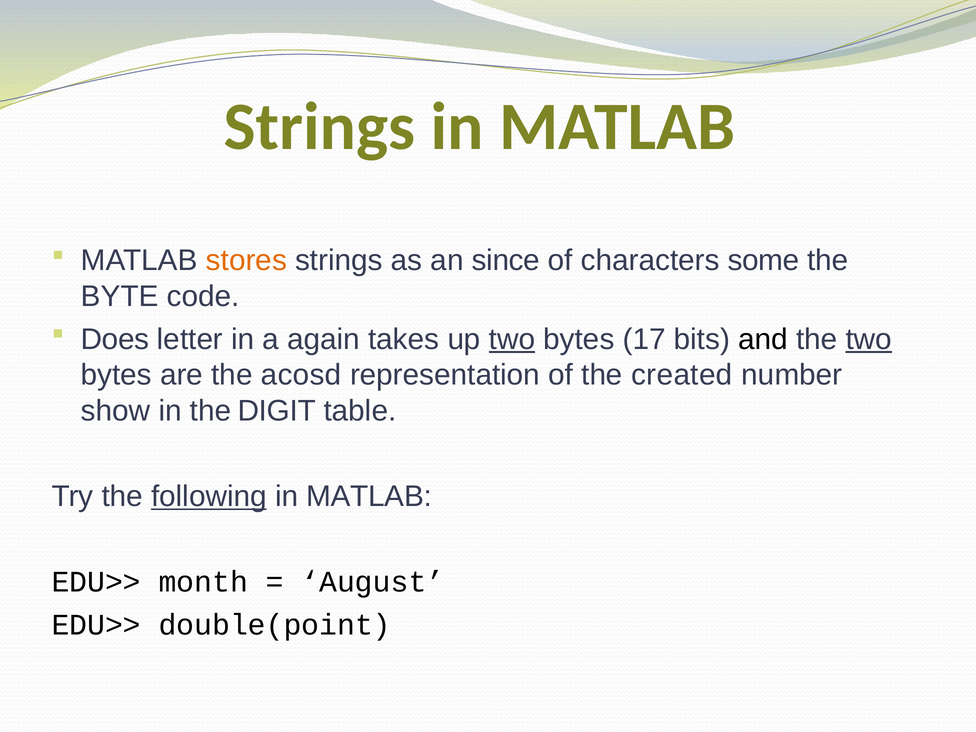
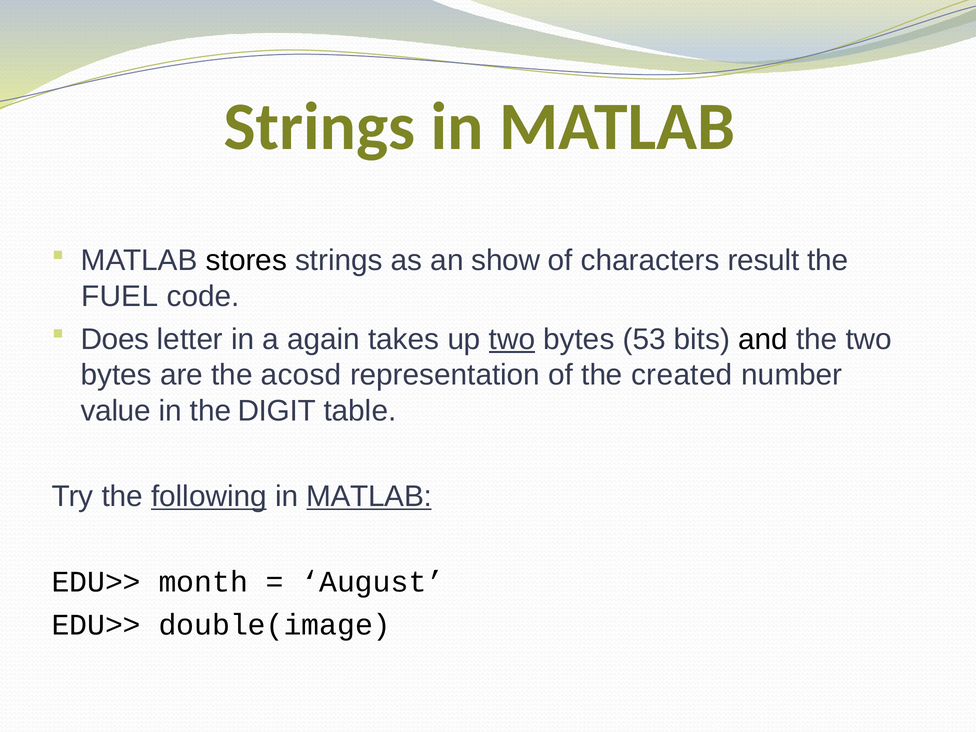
stores colour: orange -> black
since: since -> show
some: some -> result
BYTE: BYTE -> FUEL
17: 17 -> 53
two at (869, 339) underline: present -> none
show: show -> value
MATLAB at (369, 496) underline: none -> present
double(point: double(point -> double(image
